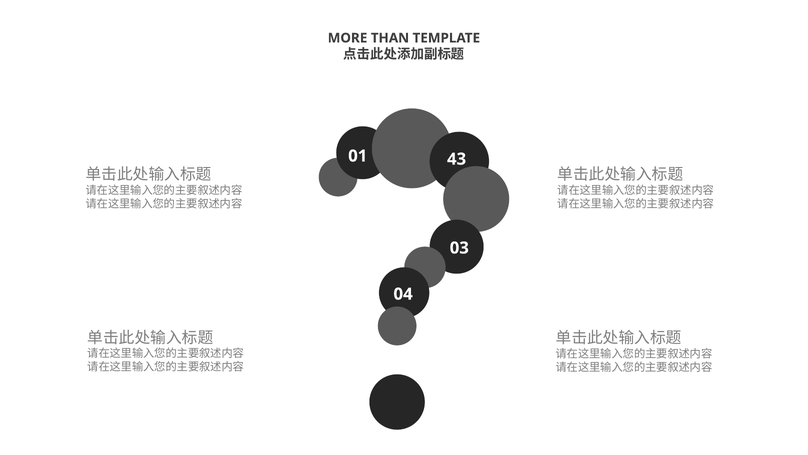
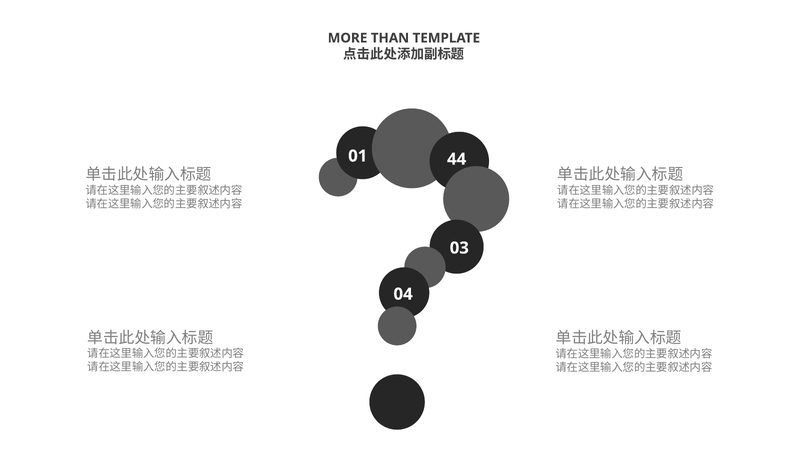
43: 43 -> 44
